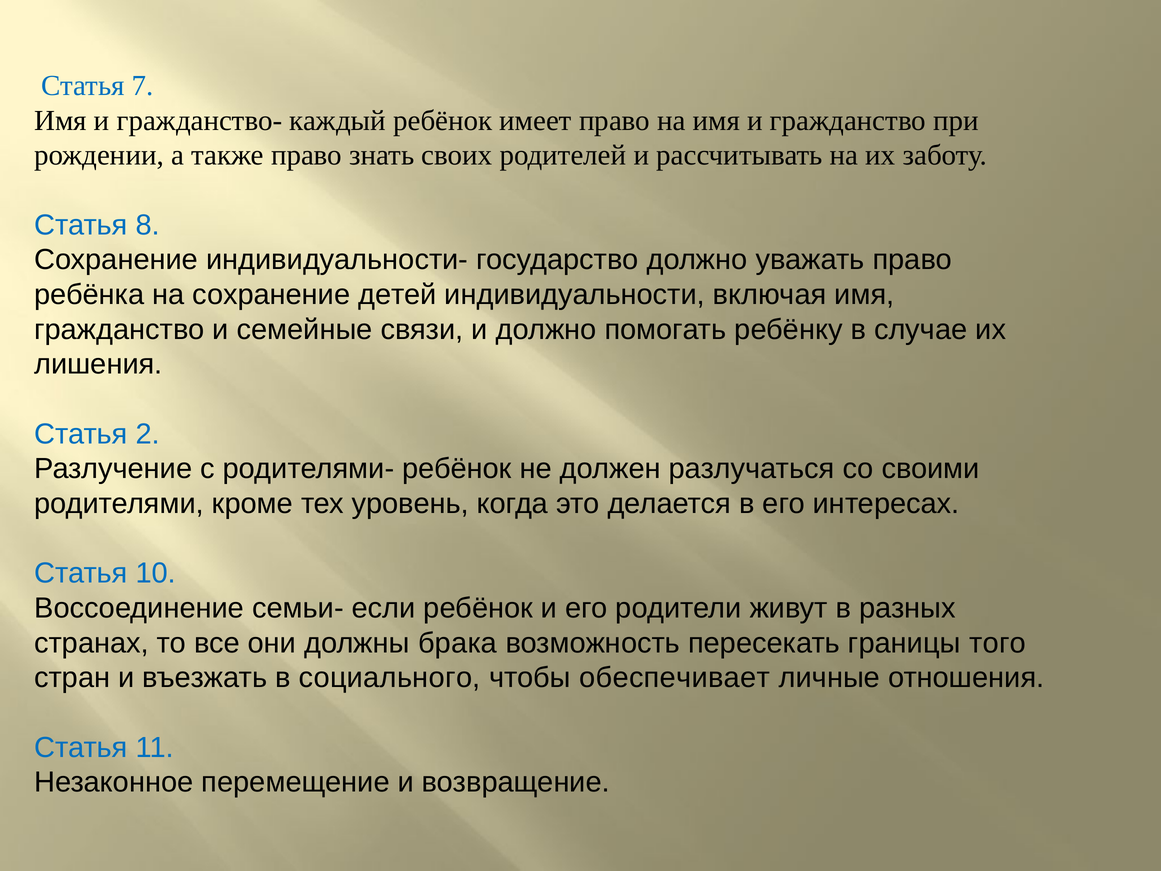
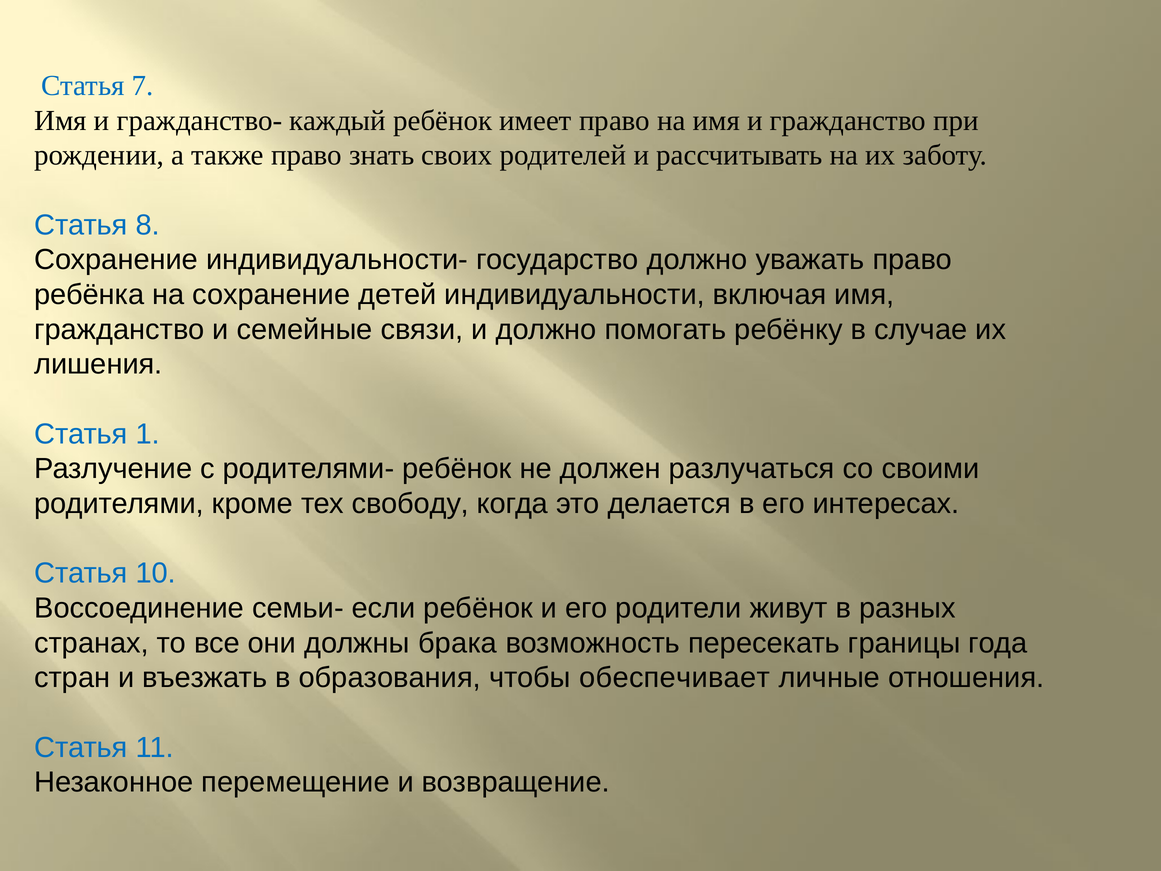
2: 2 -> 1
уровень: уровень -> свободу
того: того -> года
социального: социального -> образования
